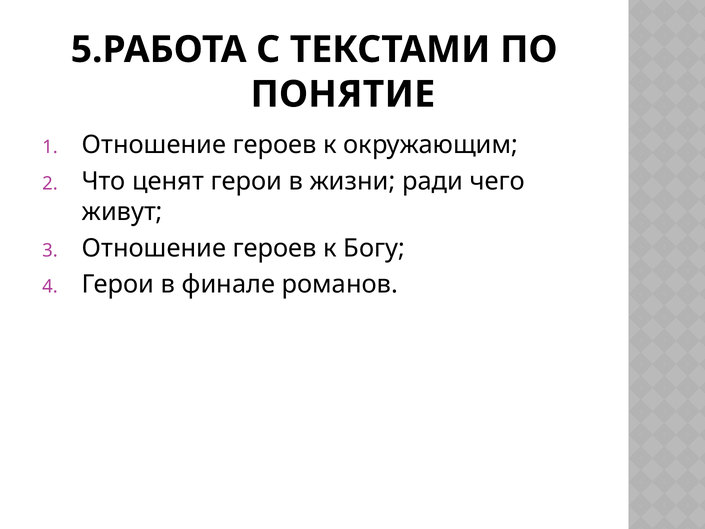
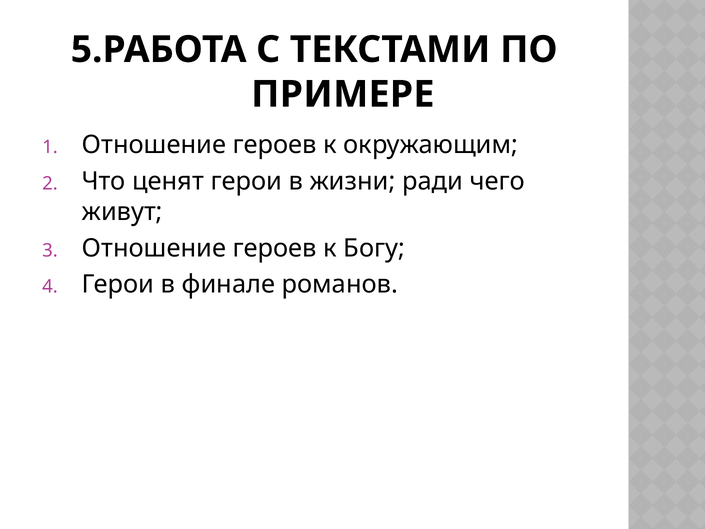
ПОНЯТИЕ: ПОНЯТИЕ -> ПРИМЕРЕ
